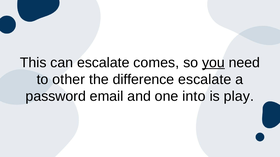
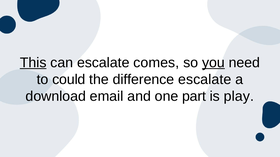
This underline: none -> present
other: other -> could
password: password -> download
into: into -> part
